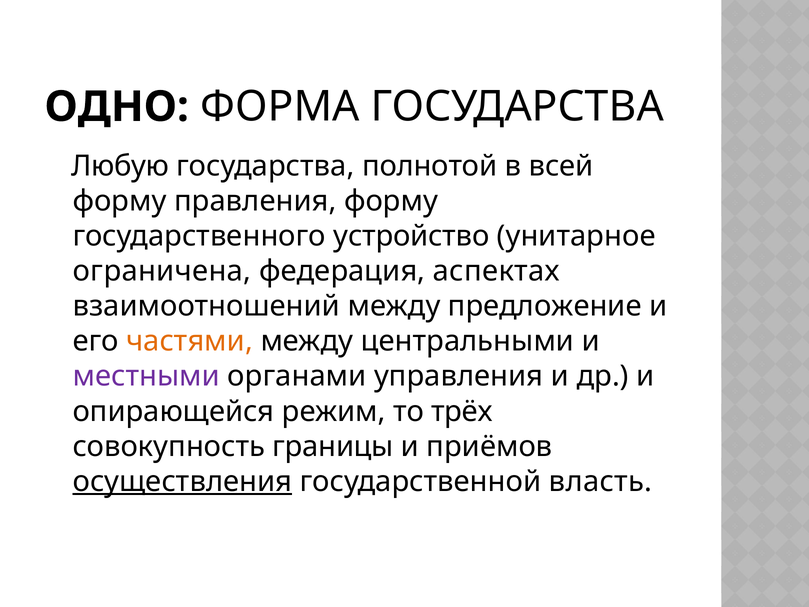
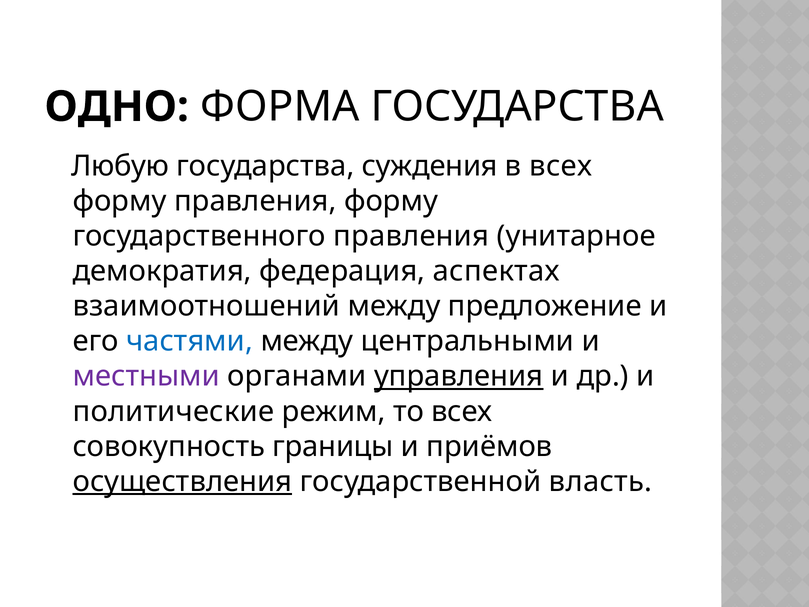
полнотой: полнотой -> суждения
в всей: всей -> всех
государственного устройство: устройство -> правления
ограничена: ограничена -> демократия
частями colour: orange -> blue
управления underline: none -> present
опирающейся: опирающейся -> политические
то трёх: трёх -> всех
